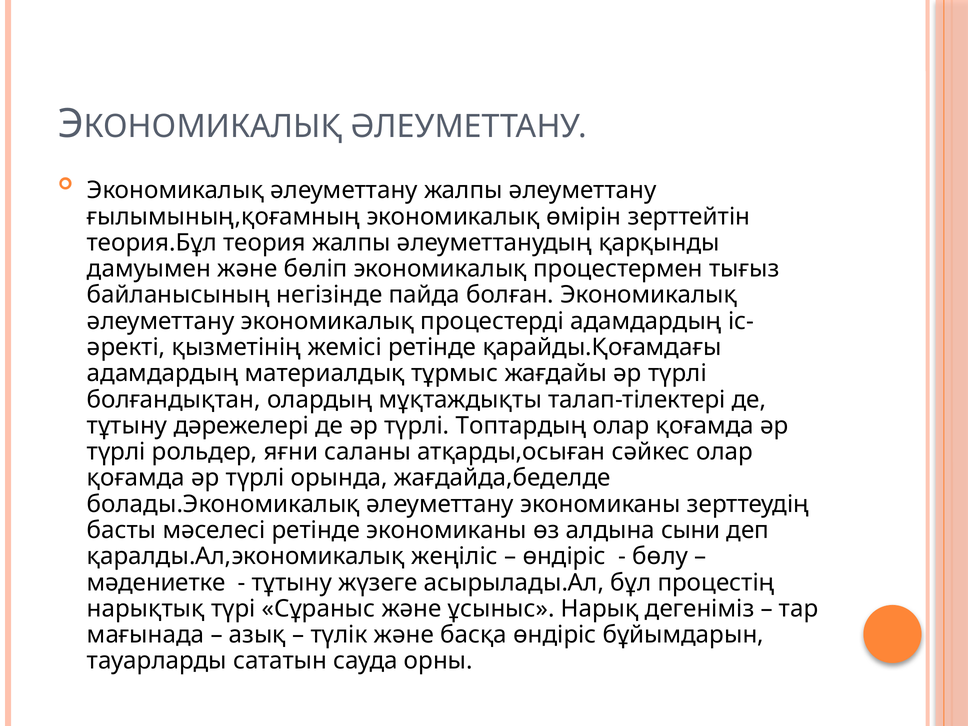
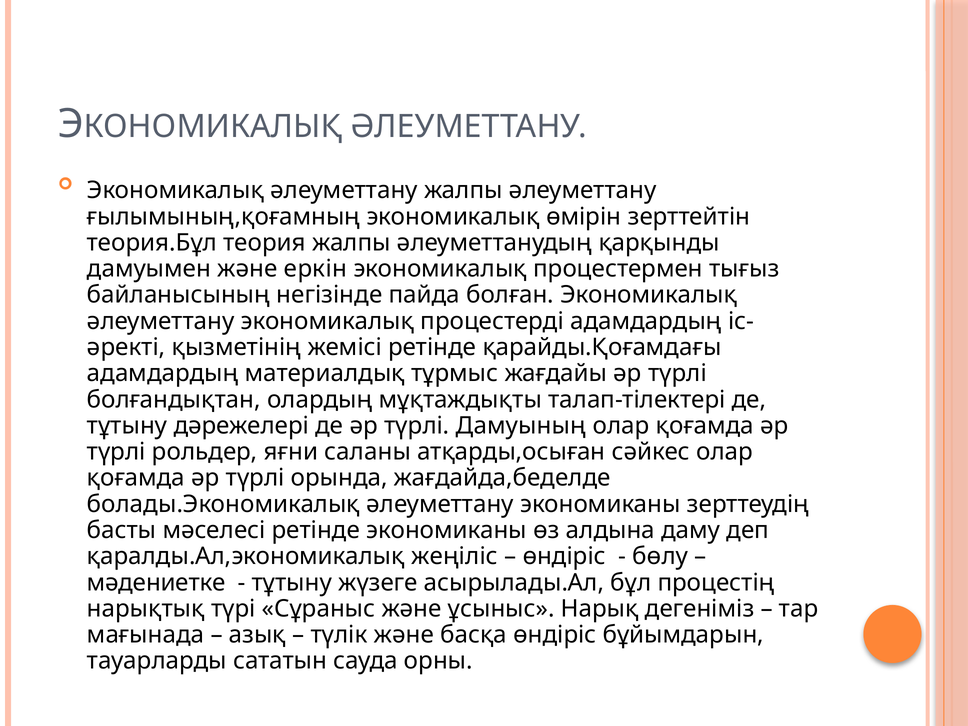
бөліп: бөліп -> еркін
Топтардың: Топтардың -> Дамуының
сыни: сыни -> даму
